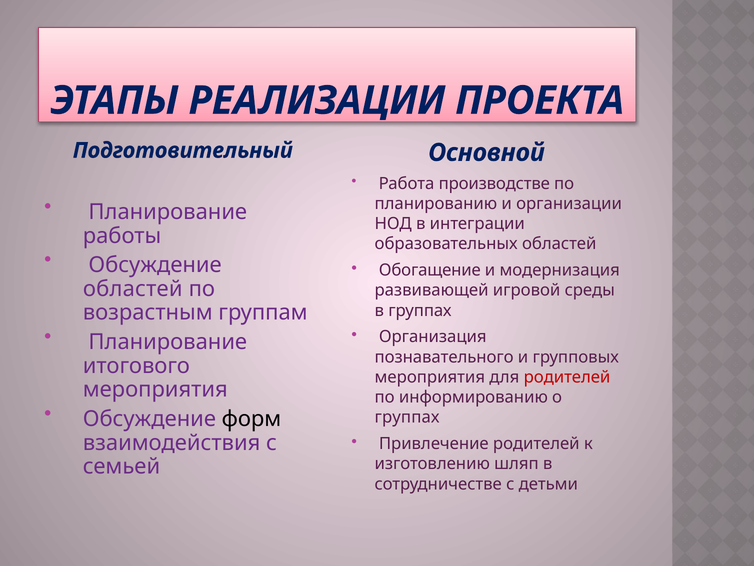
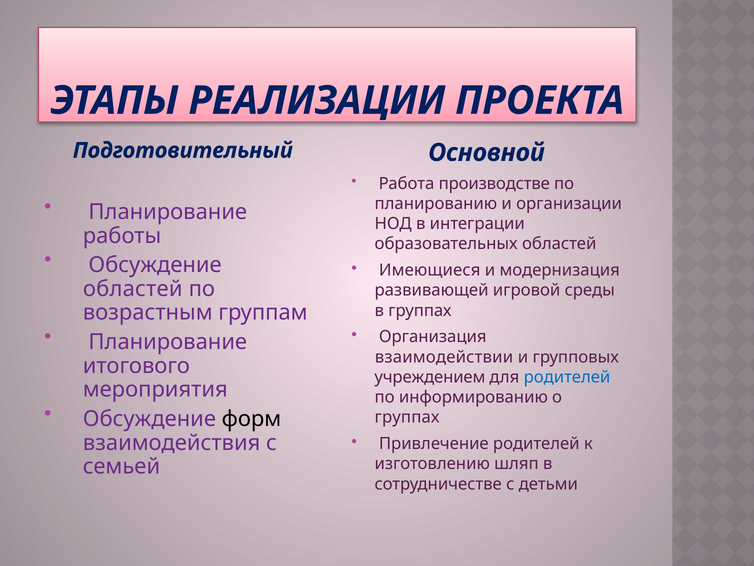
Обогащение: Обогащение -> Имеющиеся
познавательного: познавательного -> взаимодействии
мероприятия at (430, 377): мероприятия -> учреждением
родителей at (567, 377) colour: red -> blue
